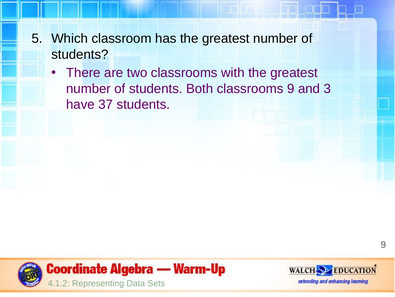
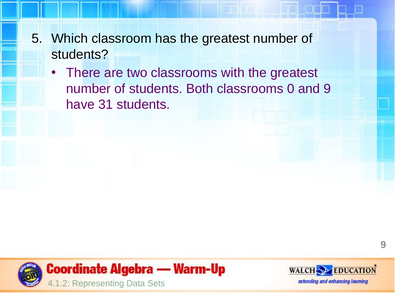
classrooms 9: 9 -> 0
and 3: 3 -> 9
37: 37 -> 31
